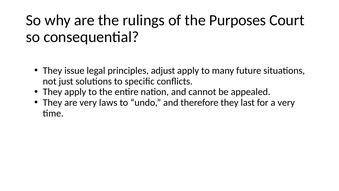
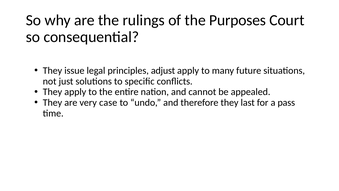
laws: laws -> case
a very: very -> pass
